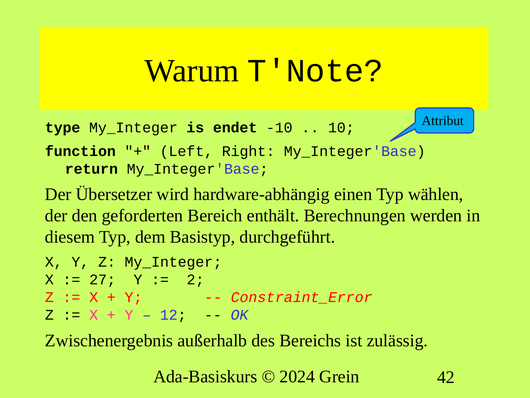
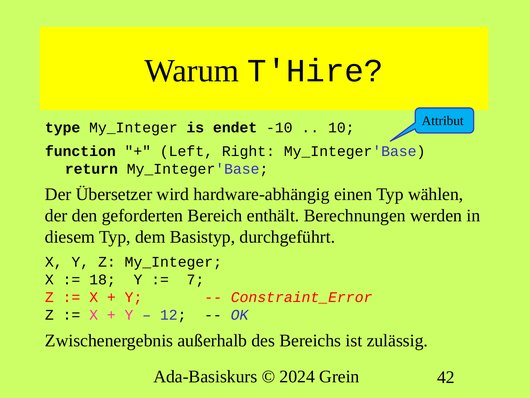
T'Note: T'Note -> T'Hire
27: 27 -> 18
2: 2 -> 7
